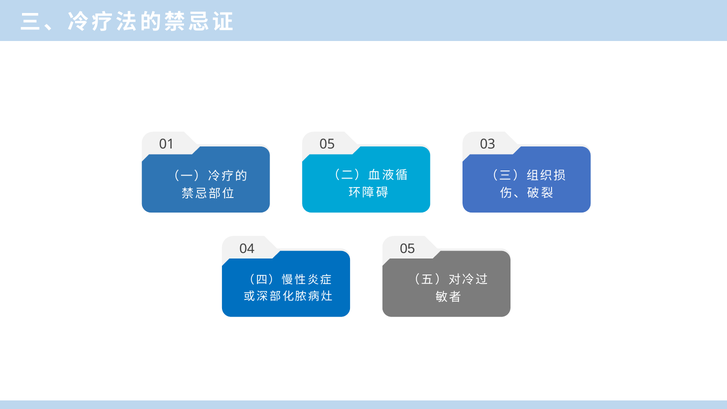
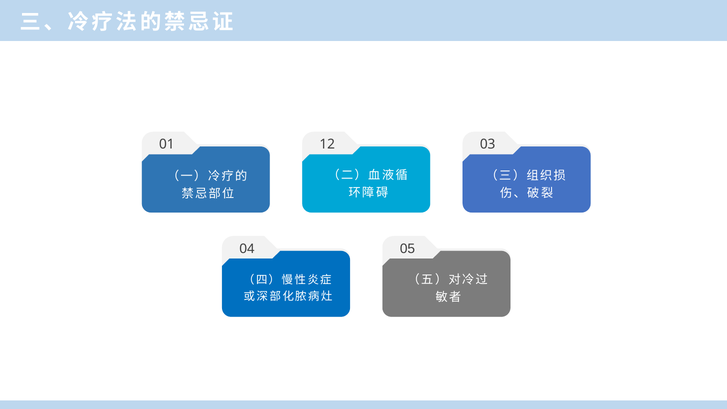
01 05: 05 -> 12
